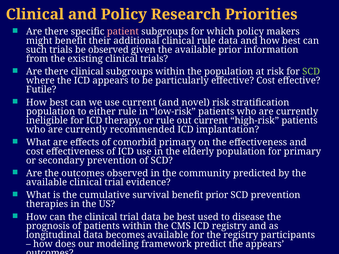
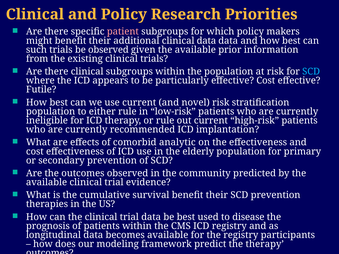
clinical rule: rule -> data
SCD at (311, 72) colour: light green -> light blue
comorbid primary: primary -> analytic
survival benefit prior: prior -> their
the appears: appears -> therapy
